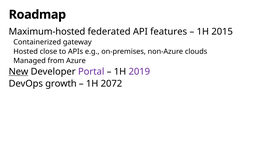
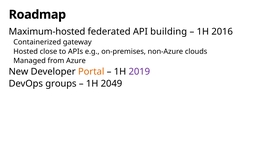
features: features -> building
2015: 2015 -> 2016
New underline: present -> none
Portal colour: purple -> orange
growth: growth -> groups
2072: 2072 -> 2049
